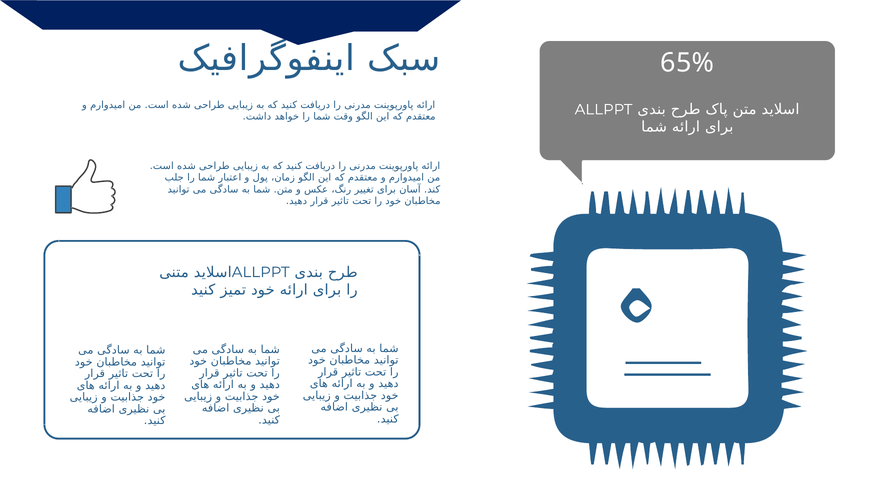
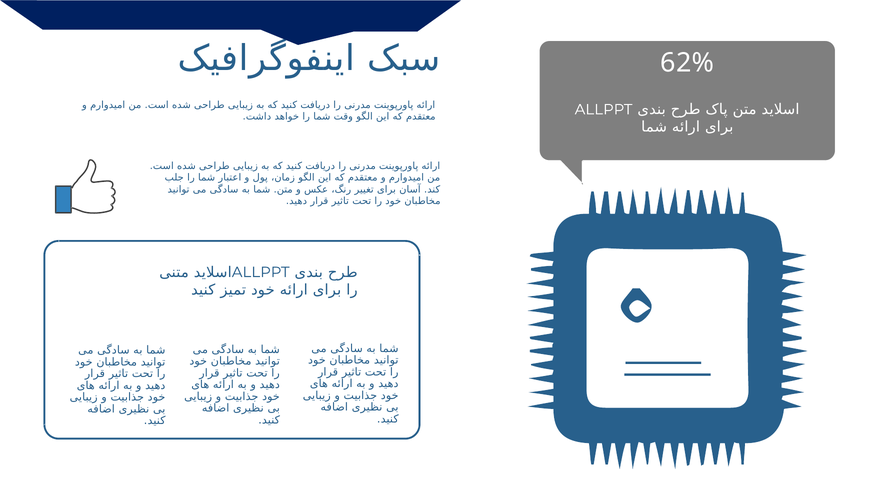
65%: 65% -> 62%
